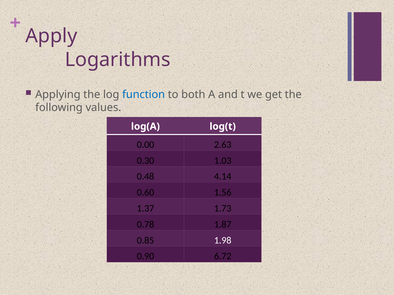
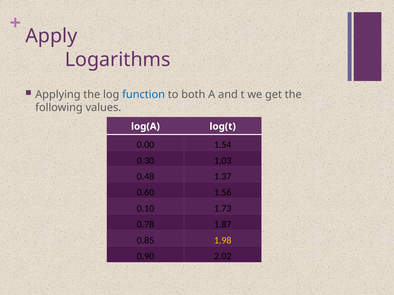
2.63: 2.63 -> 1.54
4.14: 4.14 -> 1.37
1.37: 1.37 -> 0.10
1.98 colour: white -> yellow
6.72: 6.72 -> 2.02
